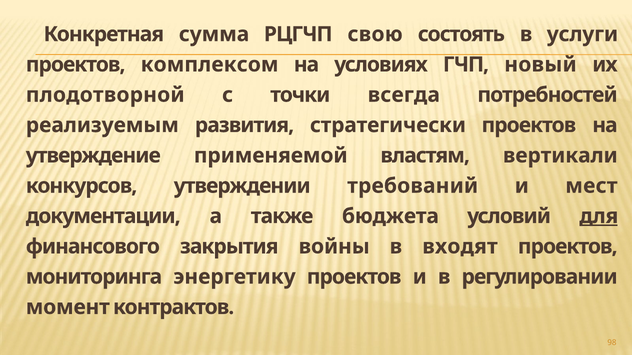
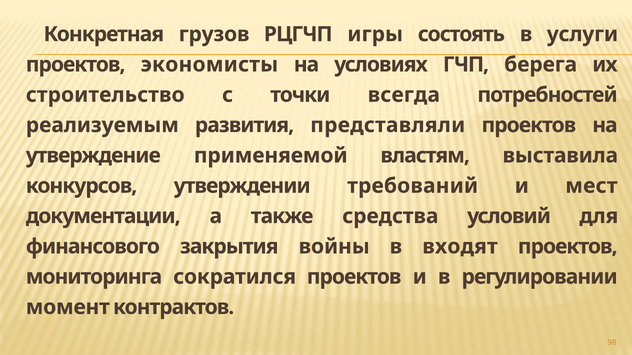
сумма: сумма -> грузов
свою: свою -> игры
комплексом: комплексом -> экономисты
новый: новый -> берега
плодотворной: плодотворной -> строительство
стратегически: стратегически -> представляли
вертикали: вертикали -> выставила
бюджета: бюджета -> средства
для underline: present -> none
энергетику: энергетику -> сократился
